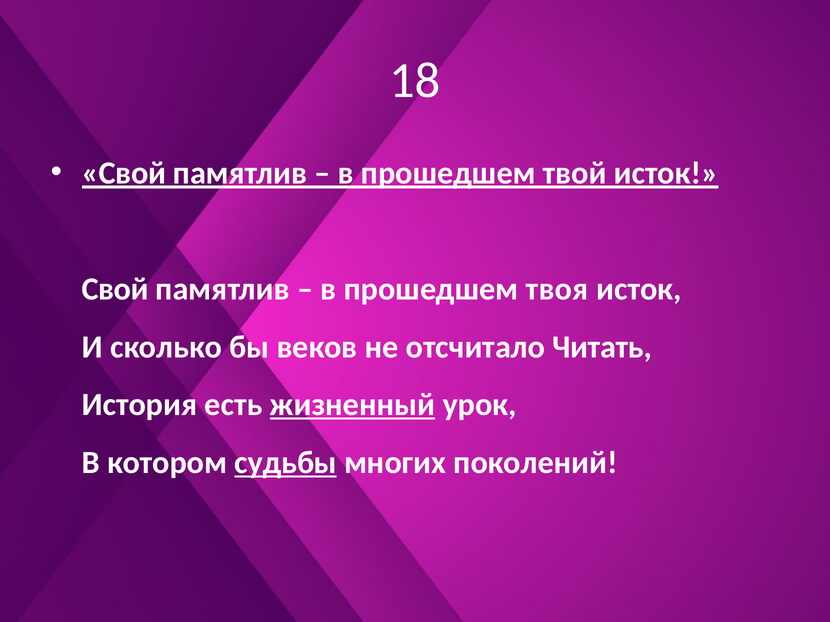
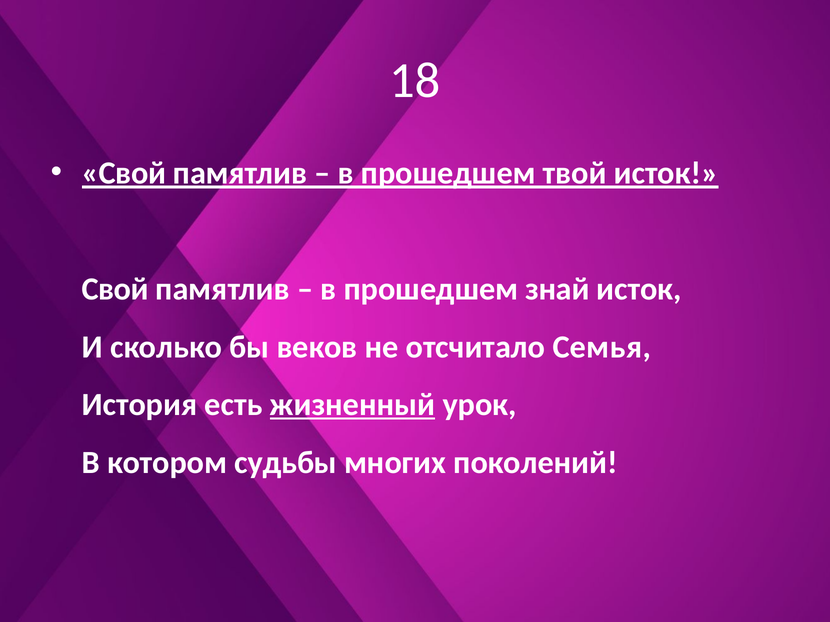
твоя: твоя -> знай
Читать: Читать -> Семья
судьбы underline: present -> none
